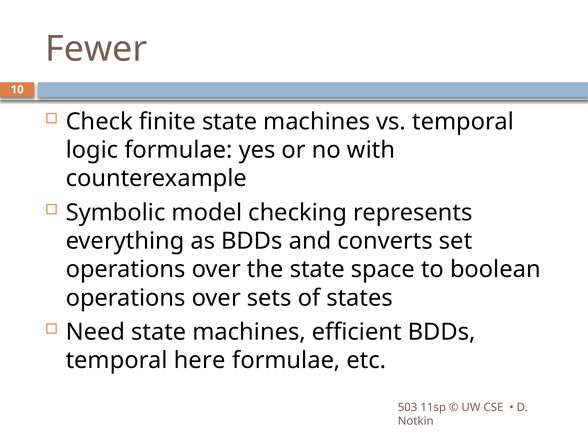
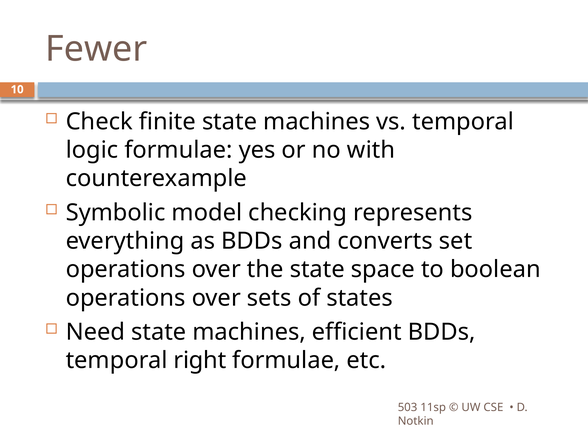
here: here -> right
